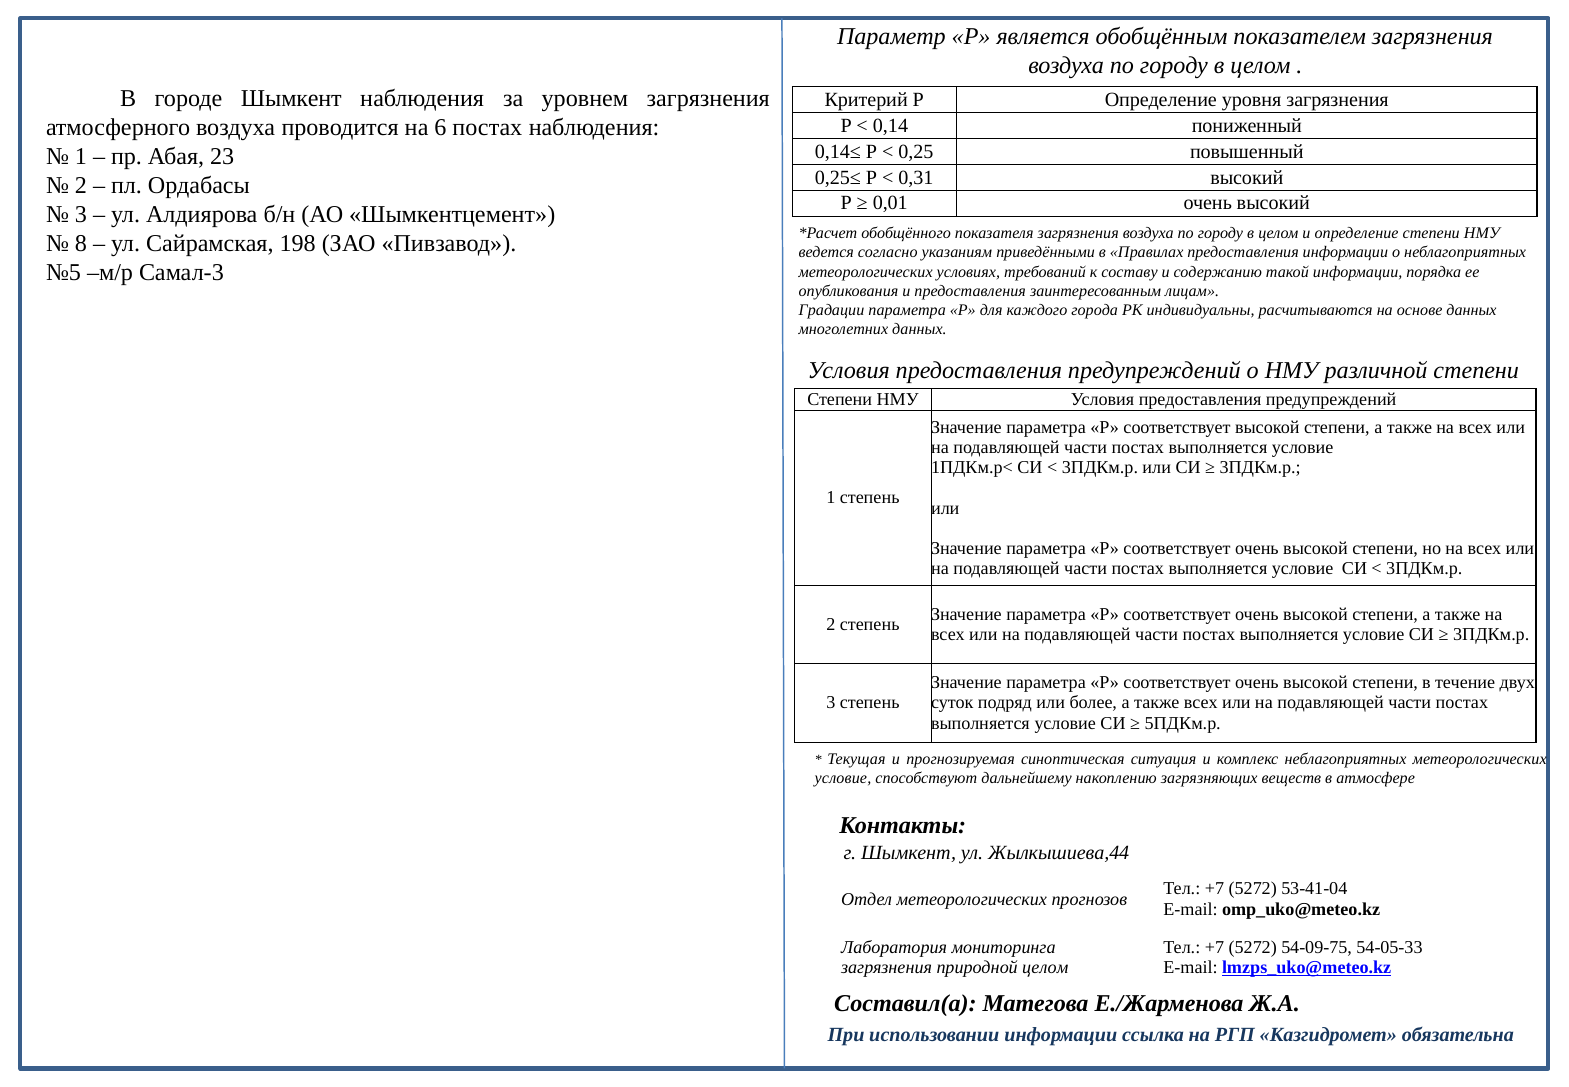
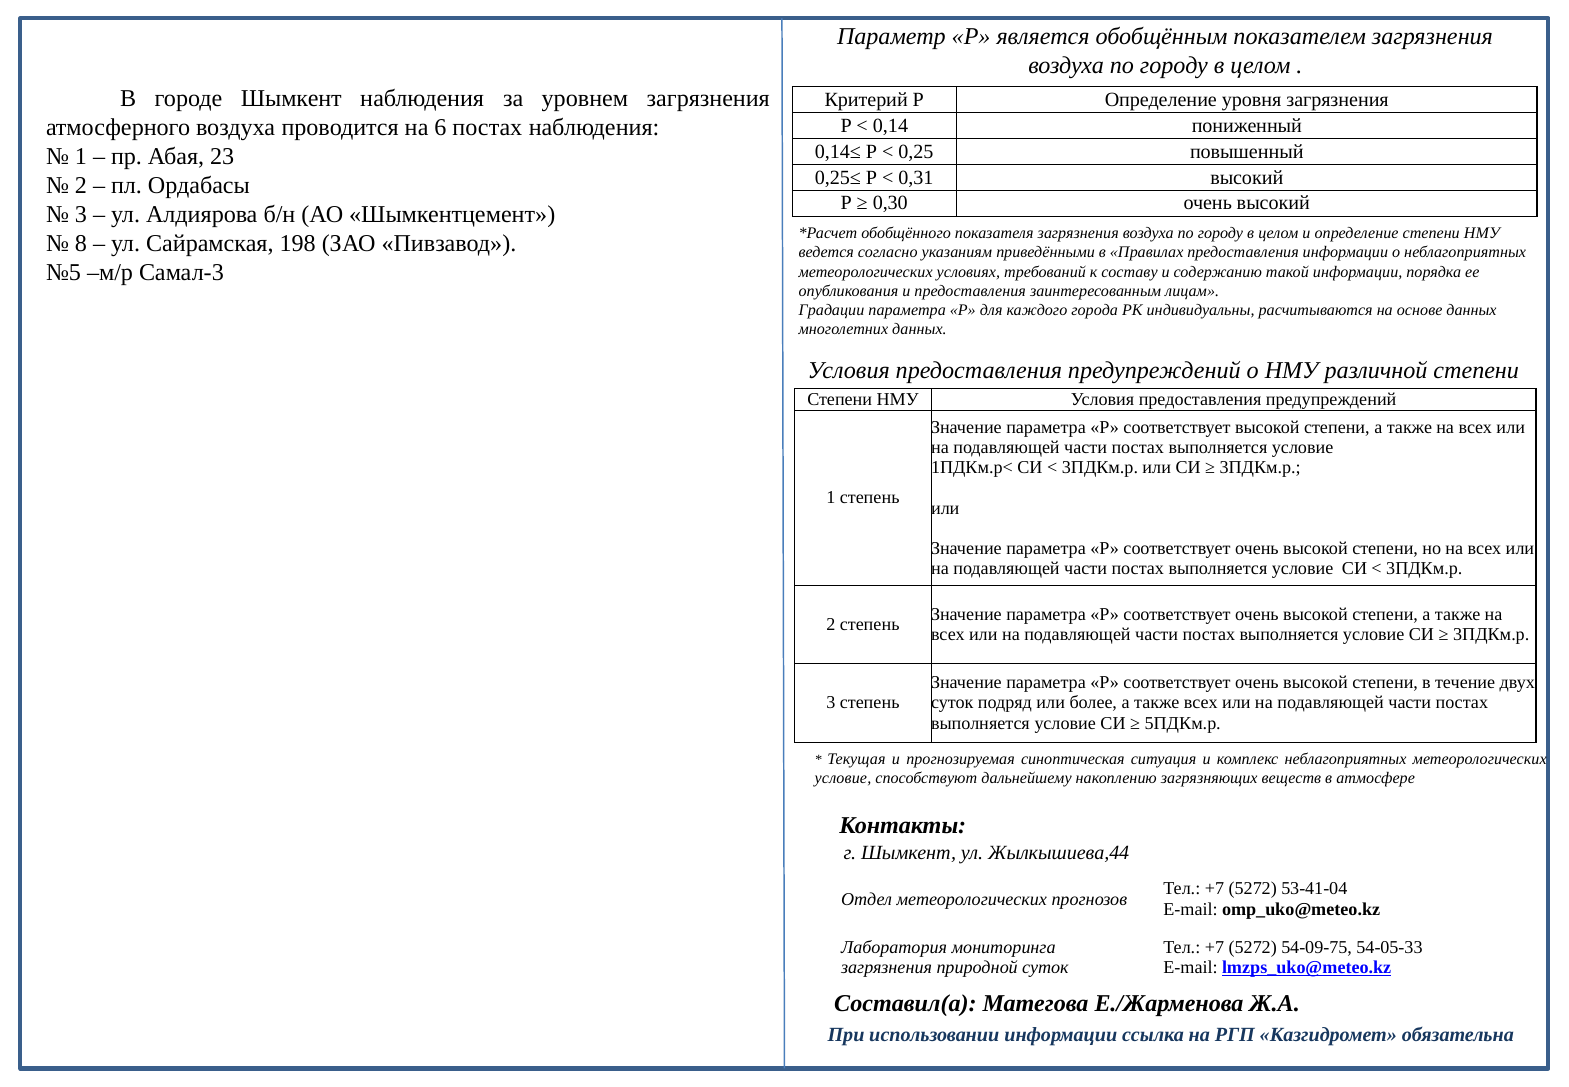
0,01: 0,01 -> 0,30
природной целом: целом -> суток
